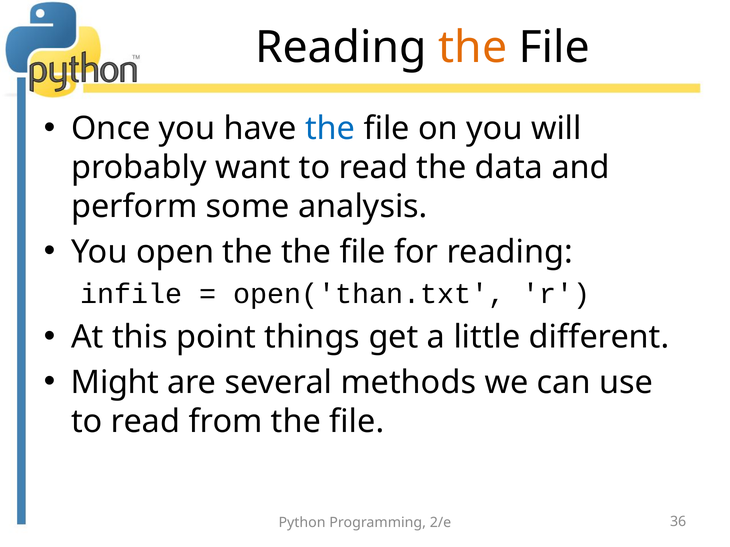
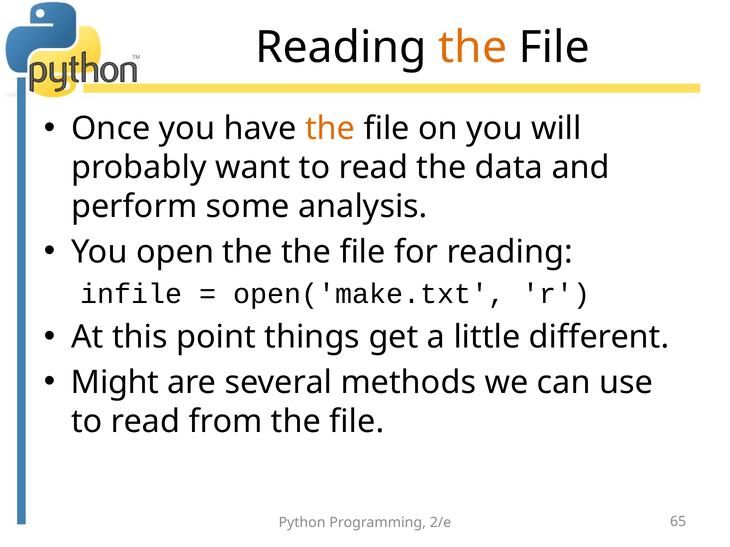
the at (330, 129) colour: blue -> orange
open('than.txt: open('than.txt -> open('make.txt
36: 36 -> 65
